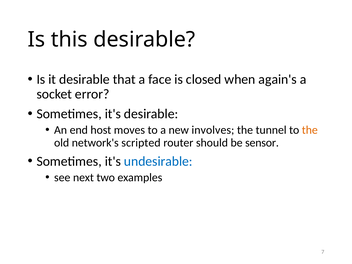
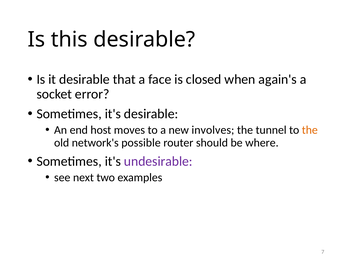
scripted: scripted -> possible
sensor: sensor -> where
undesirable colour: blue -> purple
